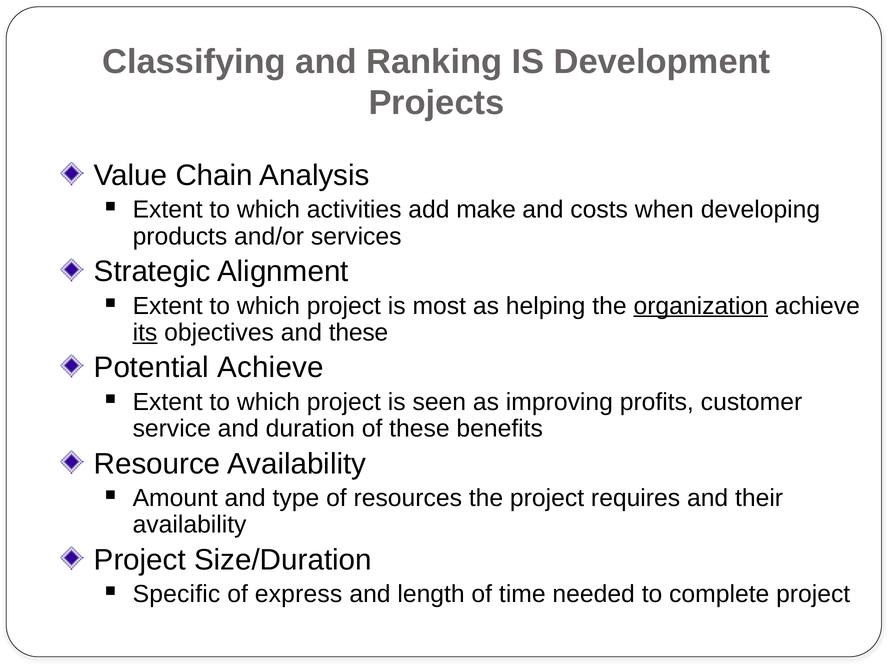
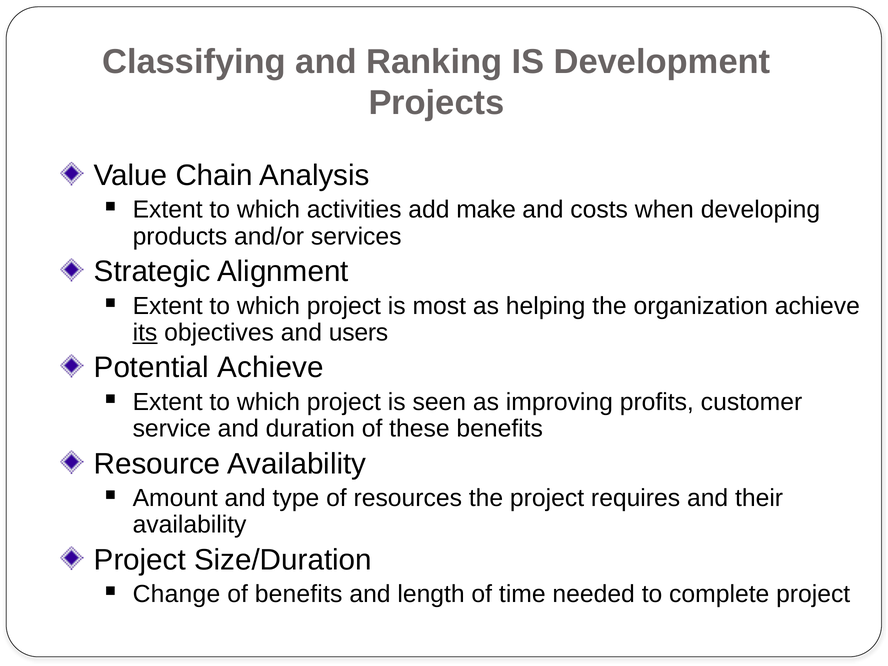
organization underline: present -> none
and these: these -> users
Specific: Specific -> Change
of express: express -> benefits
